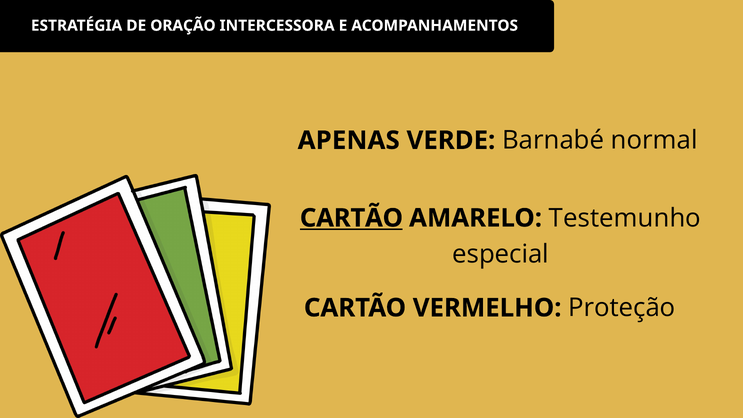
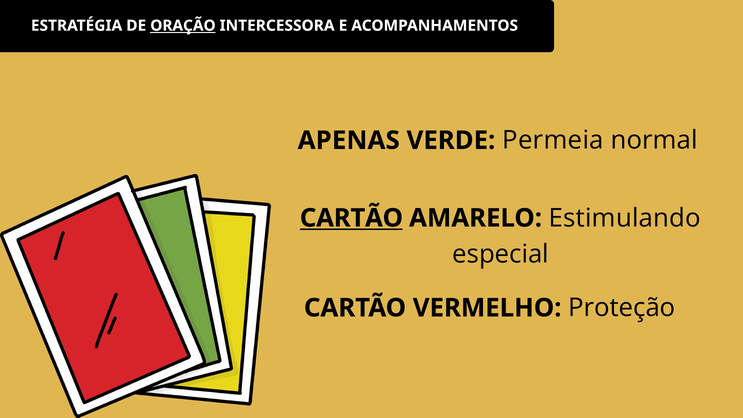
ORAÇÃO underline: none -> present
Barnabé: Barnabé -> Permeia
Testemunho: Testemunho -> Estimulando
